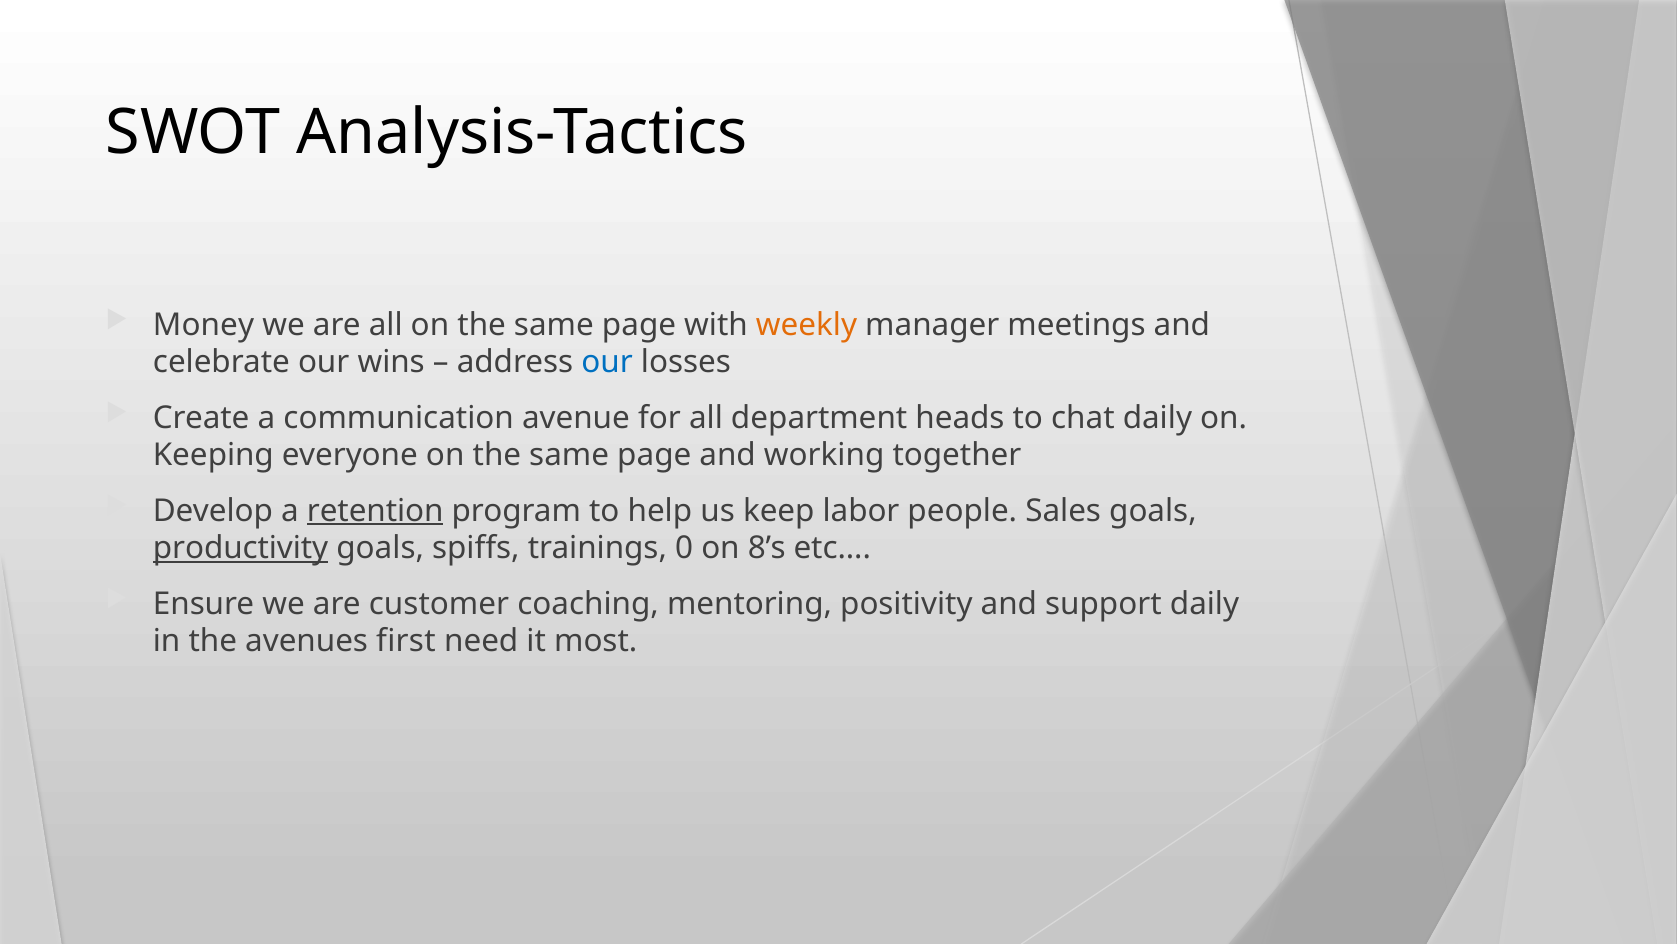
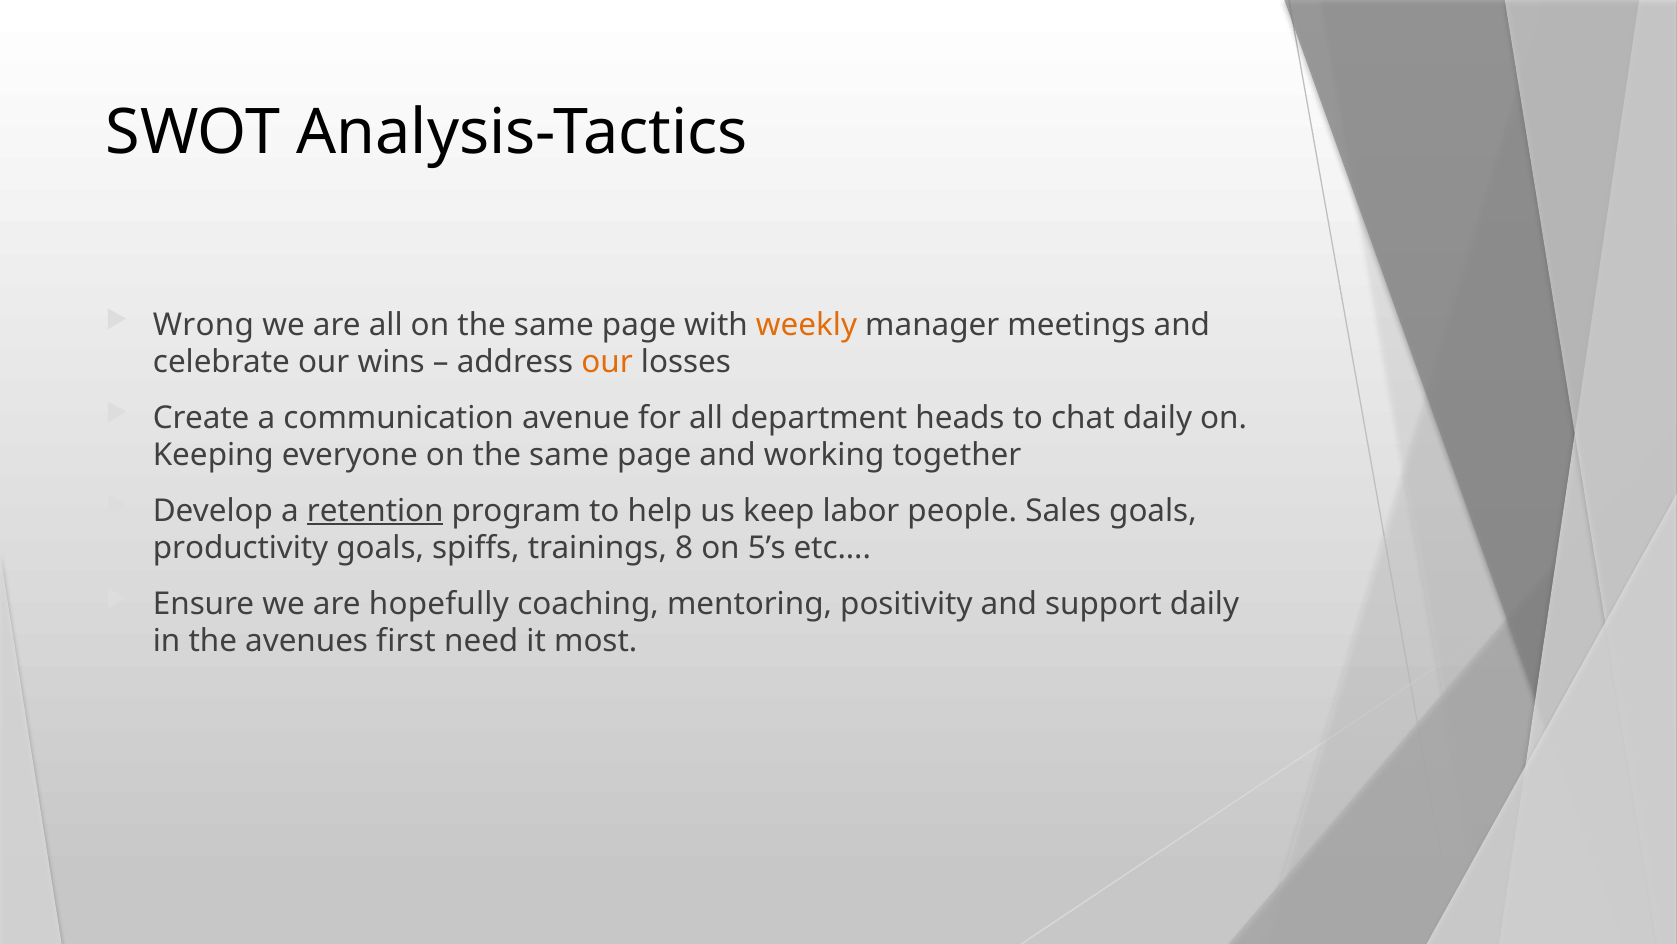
Money: Money -> Wrong
our at (607, 362) colour: blue -> orange
productivity underline: present -> none
0: 0 -> 8
8’s: 8’s -> 5’s
customer: customer -> hopefully
